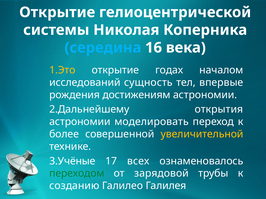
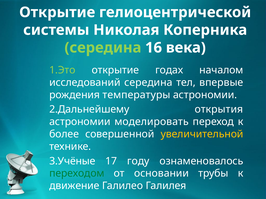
середина at (103, 48) colour: light blue -> light green
1.Это colour: yellow -> light green
исследований сущность: сущность -> середина
достижениям: достижениям -> температуры
всех: всех -> году
зарядовой: зарядовой -> основании
созданию: созданию -> движение
